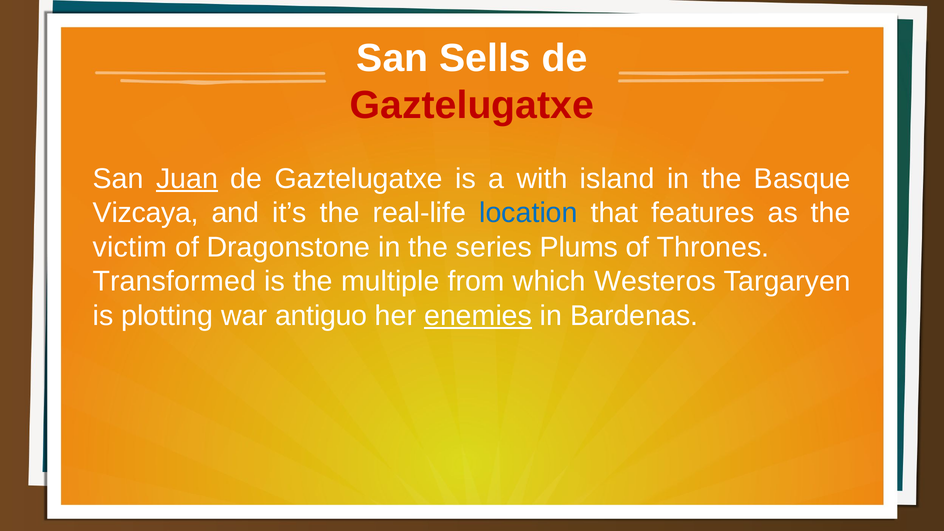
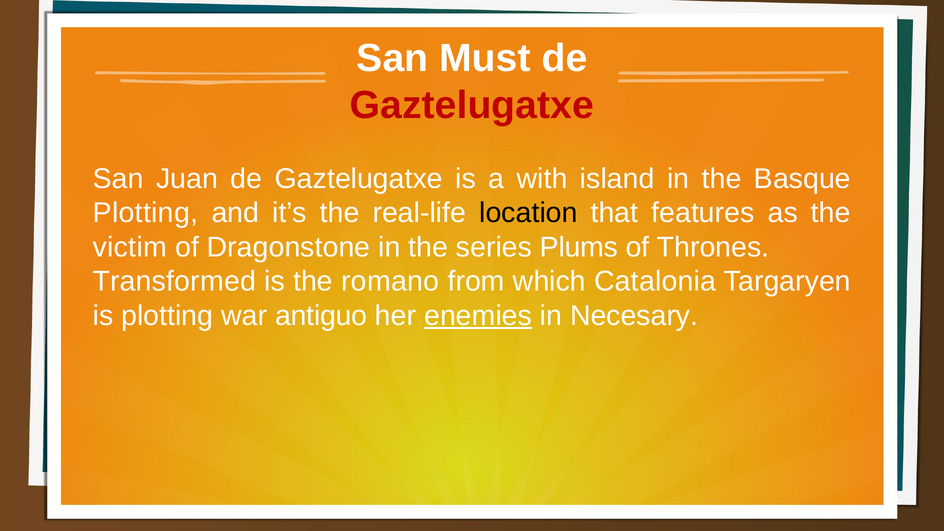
Sells: Sells -> Must
Juan underline: present -> none
Vizcaya at (146, 213): Vizcaya -> Plotting
location colour: blue -> black
multiple: multiple -> romano
Westeros: Westeros -> Catalonia
Bardenas: Bardenas -> Necesary
